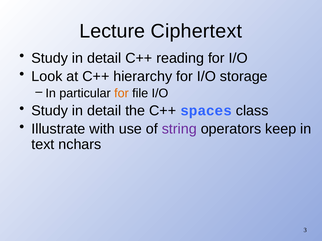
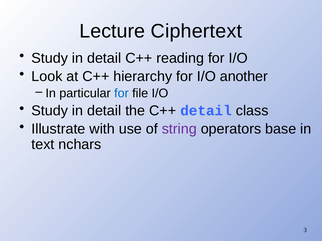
storage: storage -> another
for at (121, 94) colour: orange -> blue
C++ spaces: spaces -> detail
keep: keep -> base
